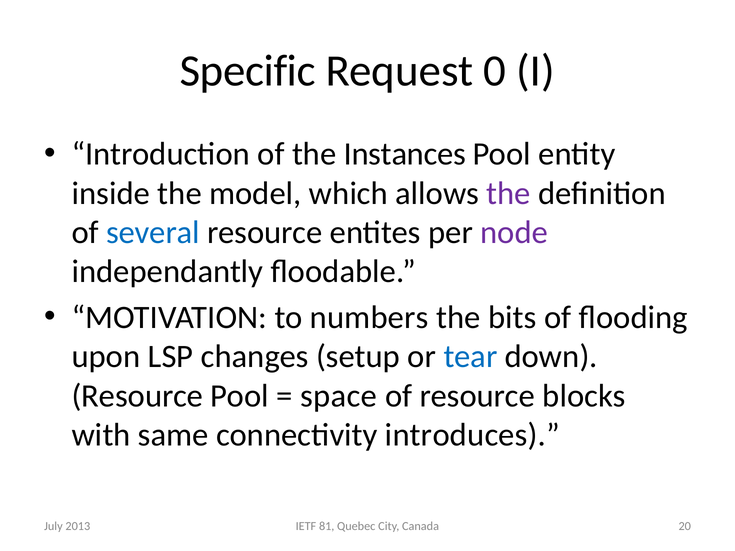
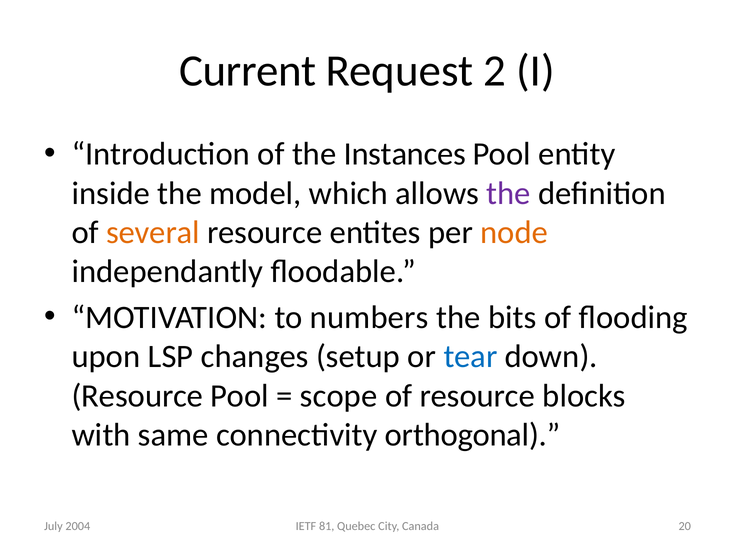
Specific: Specific -> Current
0: 0 -> 2
several colour: blue -> orange
node colour: purple -> orange
space: space -> scope
introduces: introduces -> orthogonal
2013: 2013 -> 2004
